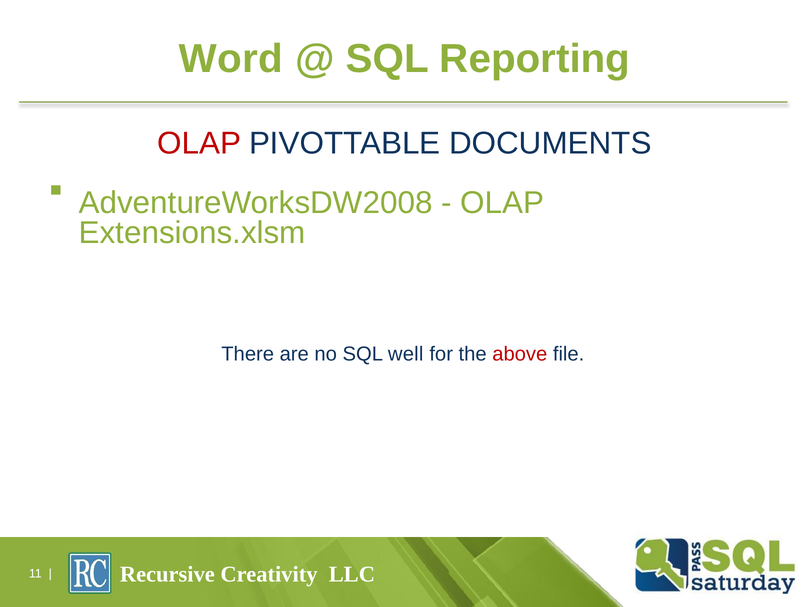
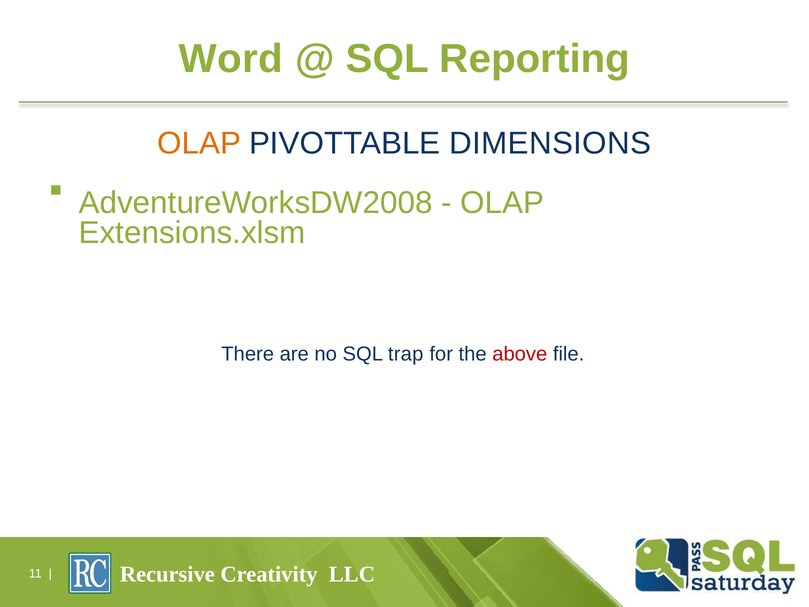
OLAP at (199, 143) colour: red -> orange
DOCUMENTS: DOCUMENTS -> DIMENSIONS
well: well -> trap
